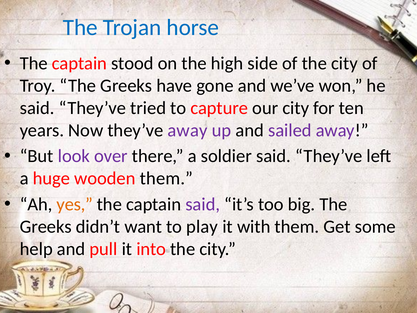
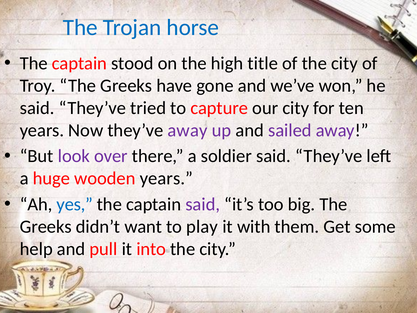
side: side -> title
wooden them: them -> years
yes colour: orange -> blue
